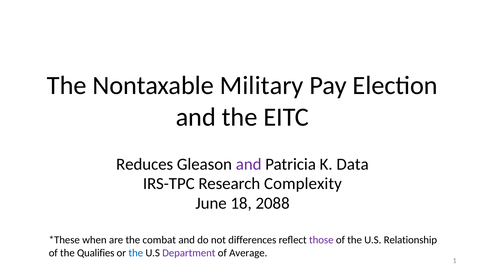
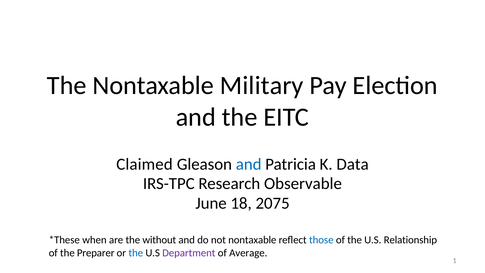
Reduces: Reduces -> Claimed
and at (249, 164) colour: purple -> blue
Complexity: Complexity -> Observable
2088: 2088 -> 2075
combat: combat -> without
not differences: differences -> nontaxable
those colour: purple -> blue
Qualifies: Qualifies -> Preparer
